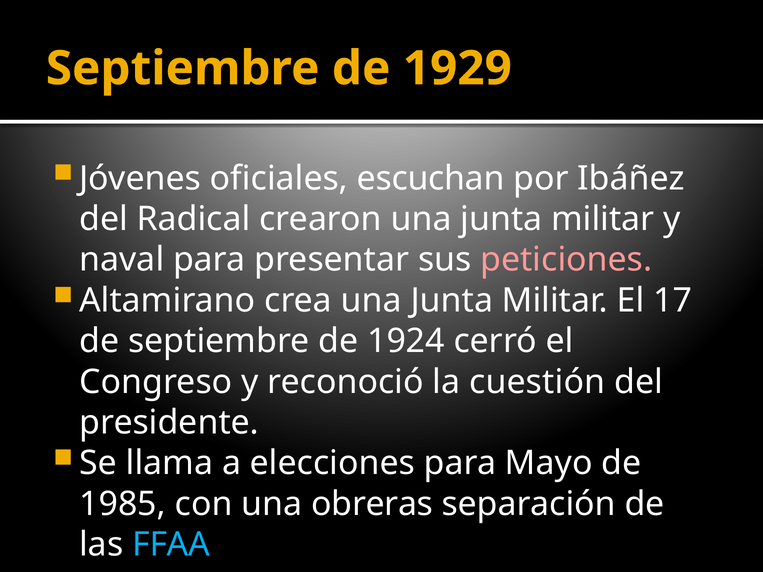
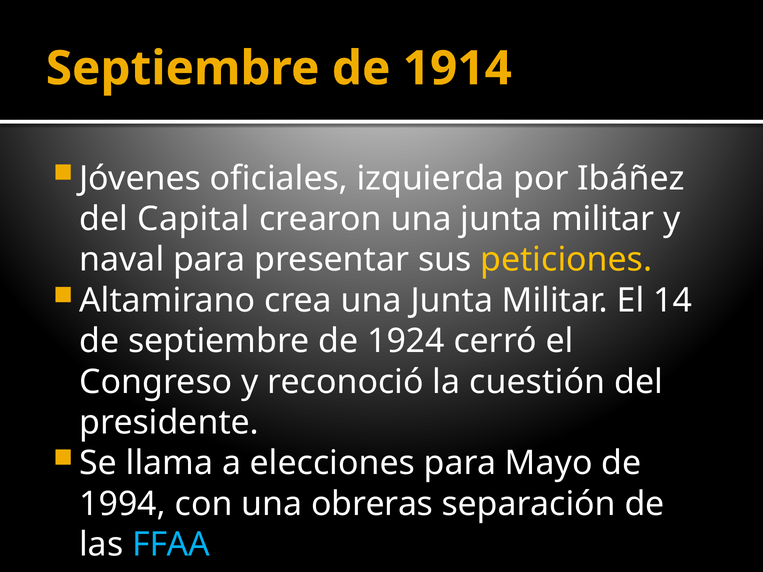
1929: 1929 -> 1914
escuchan: escuchan -> izquierda
Radical: Radical -> Capital
peticiones colour: pink -> yellow
17: 17 -> 14
1985: 1985 -> 1994
